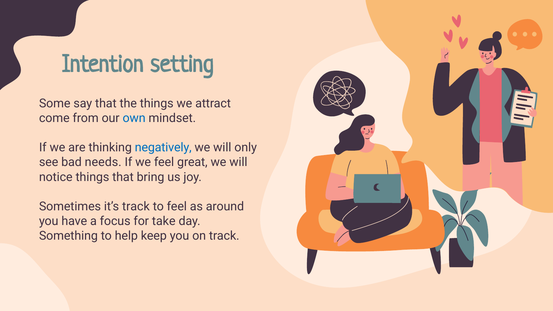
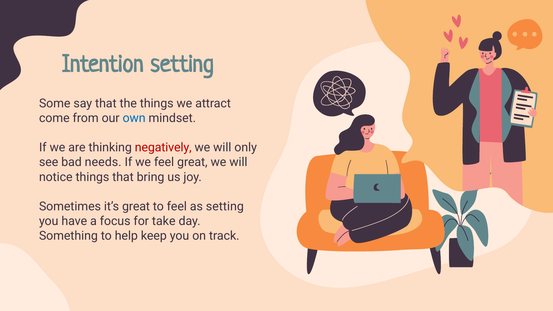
negatively colour: blue -> red
it’s track: track -> great
as around: around -> setting
